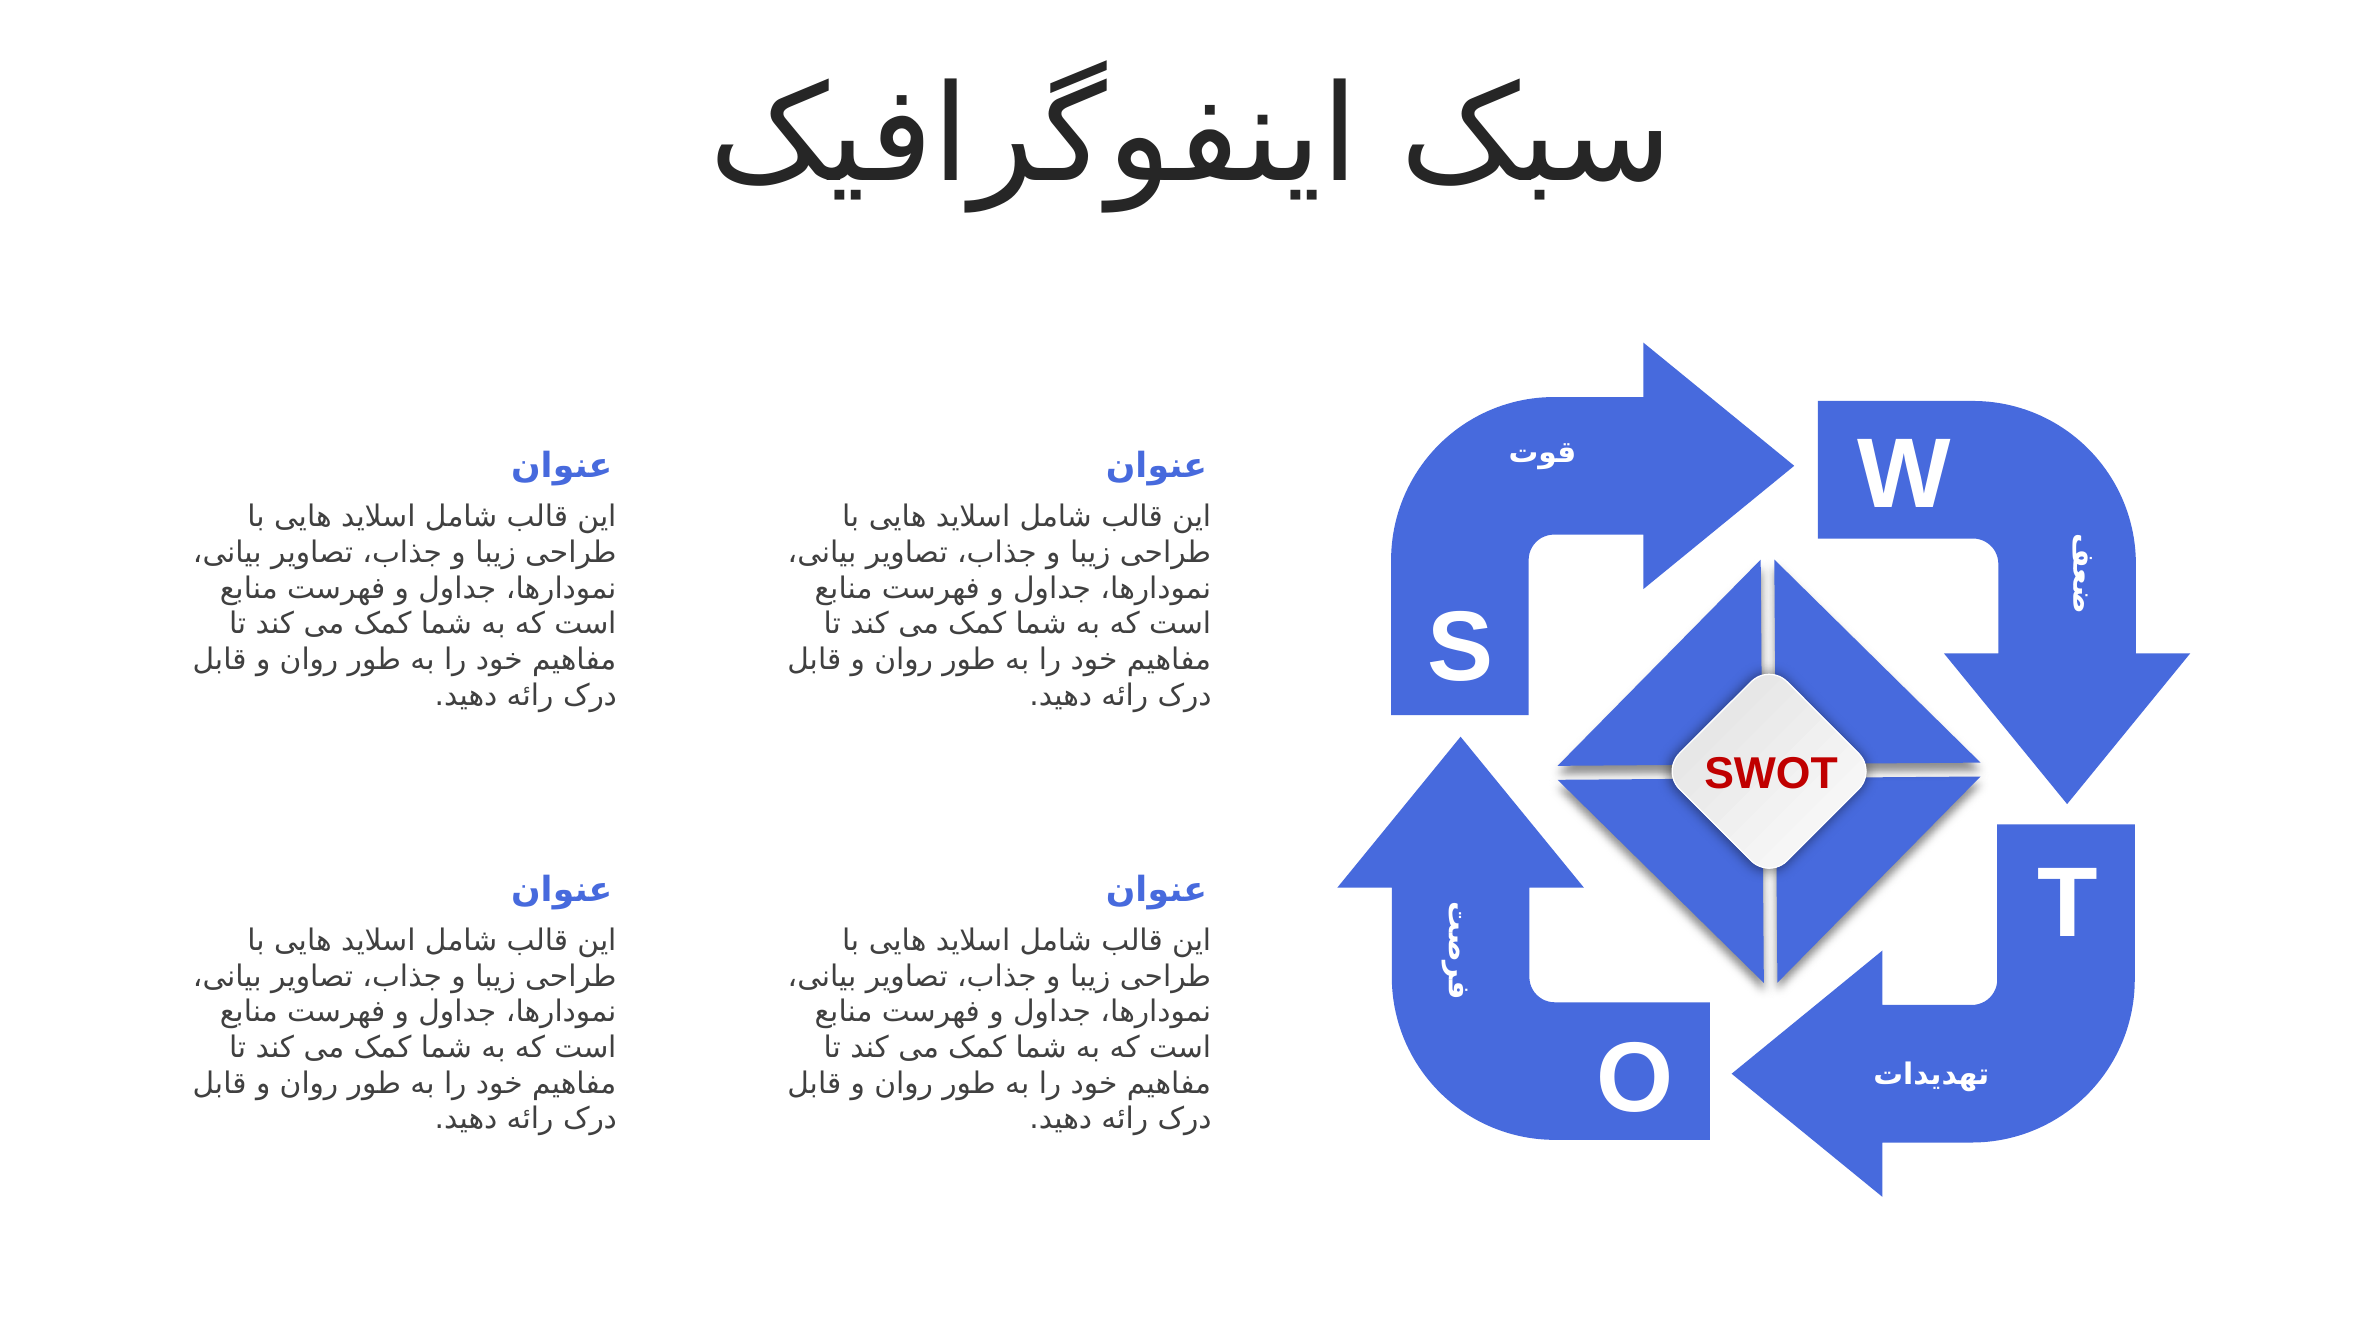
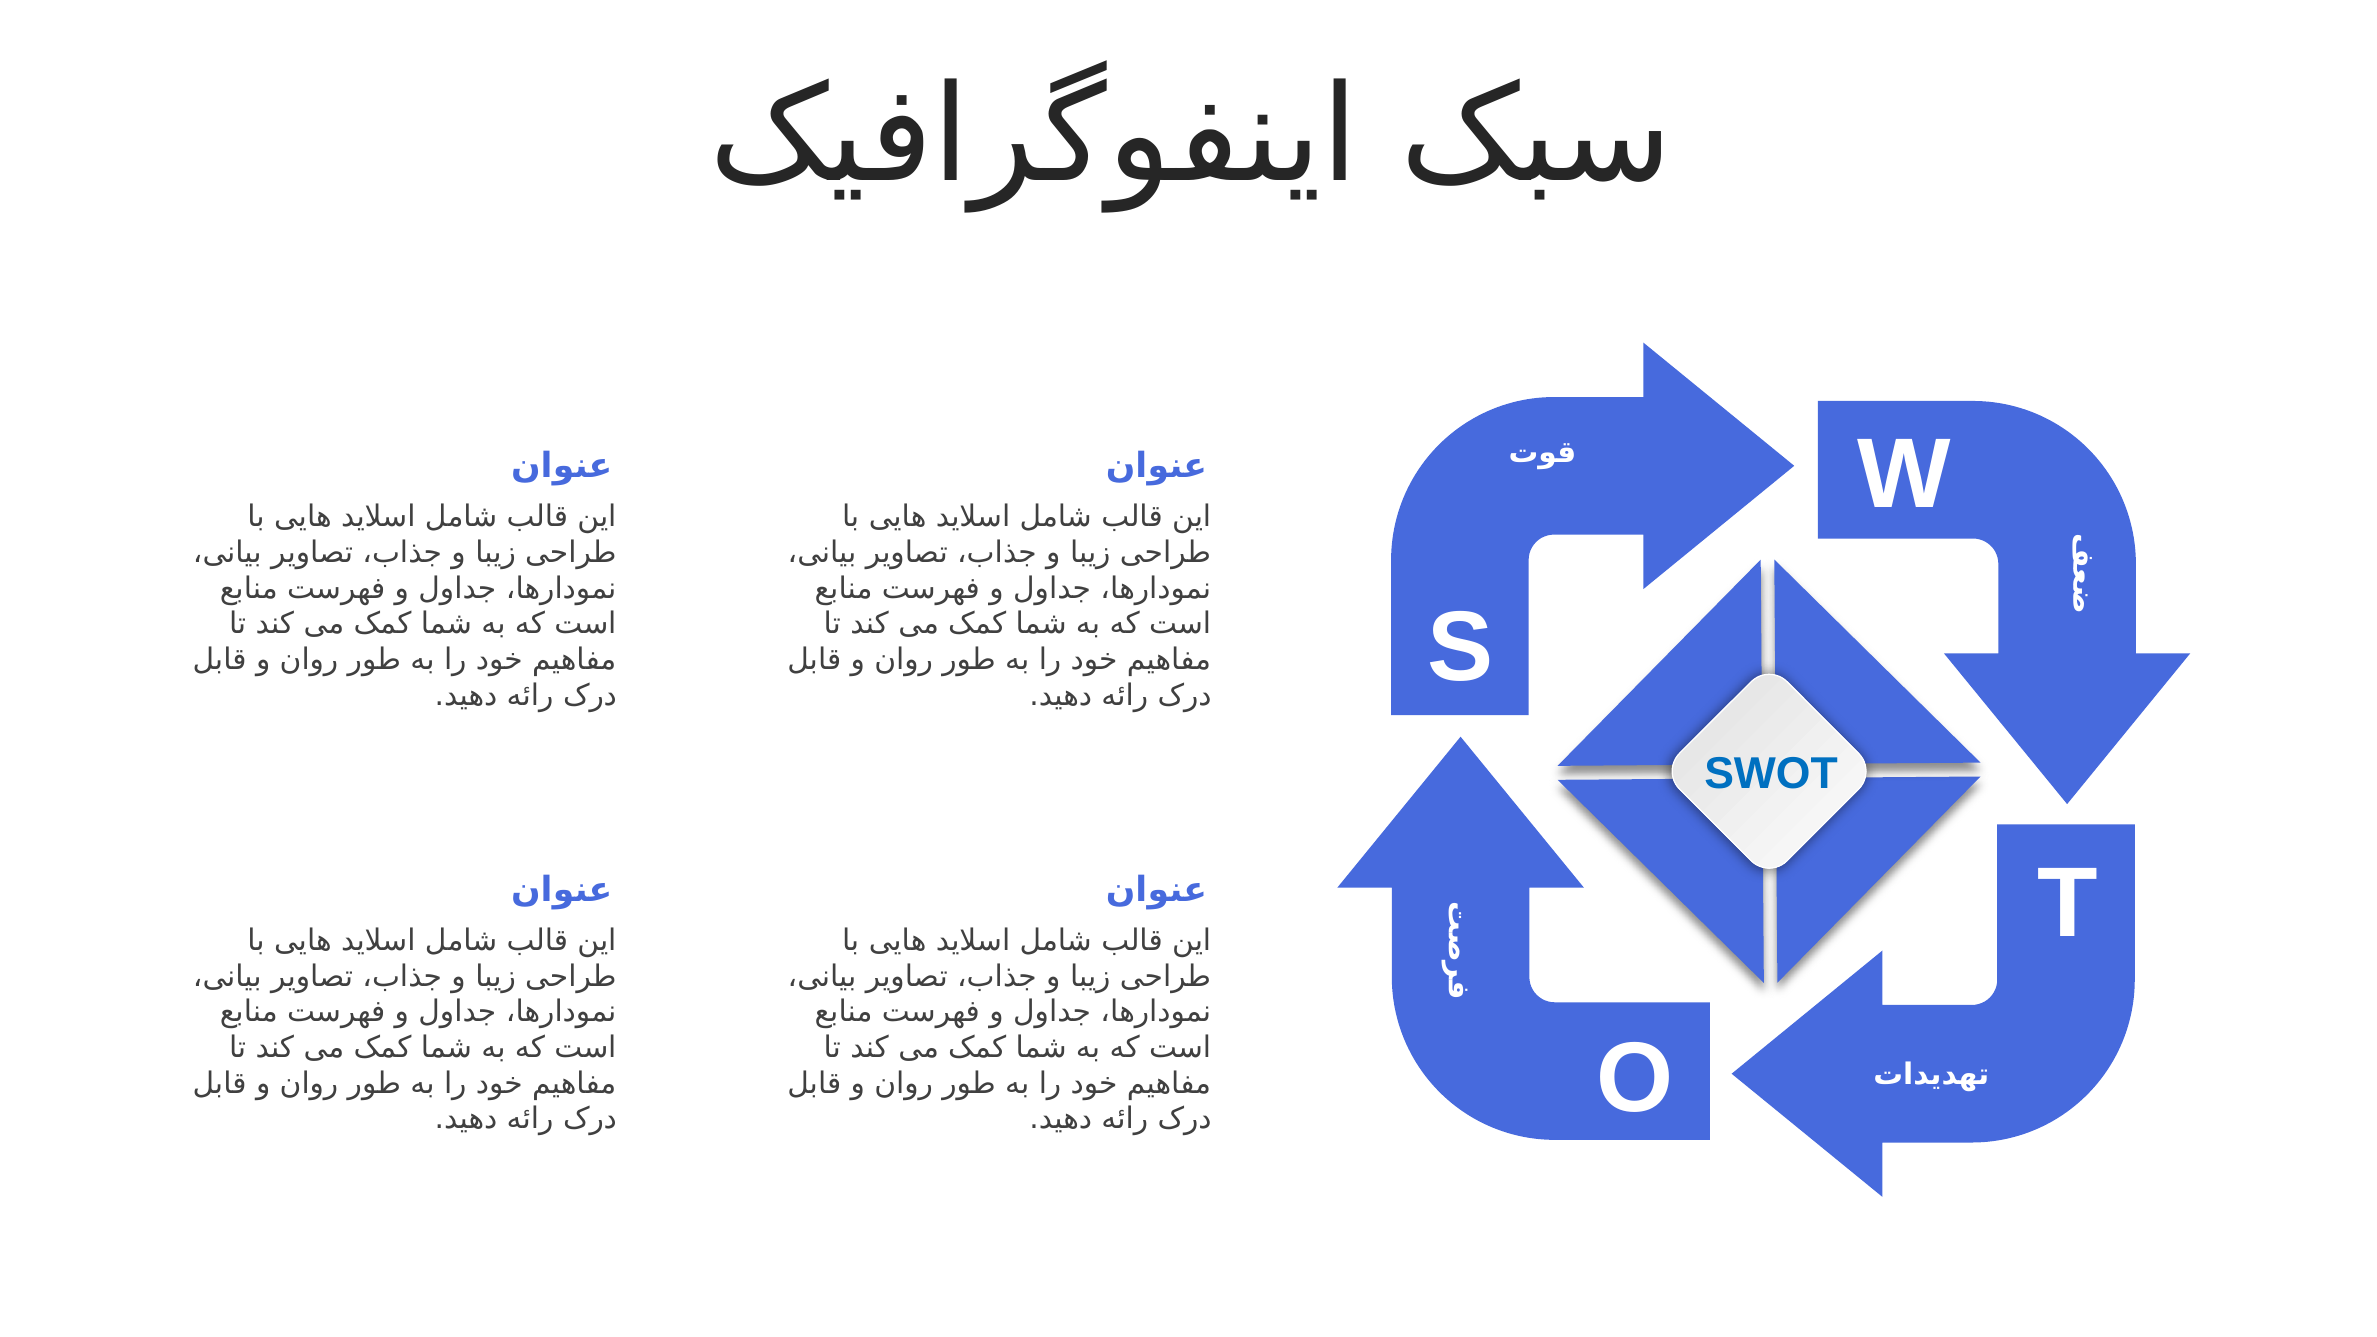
SWOT colour: red -> blue
